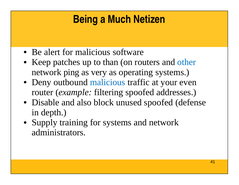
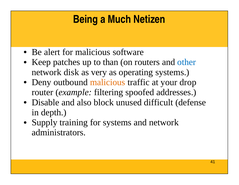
ping: ping -> disk
malicious at (108, 82) colour: blue -> orange
even: even -> drop
unused spoofed: spoofed -> difficult
